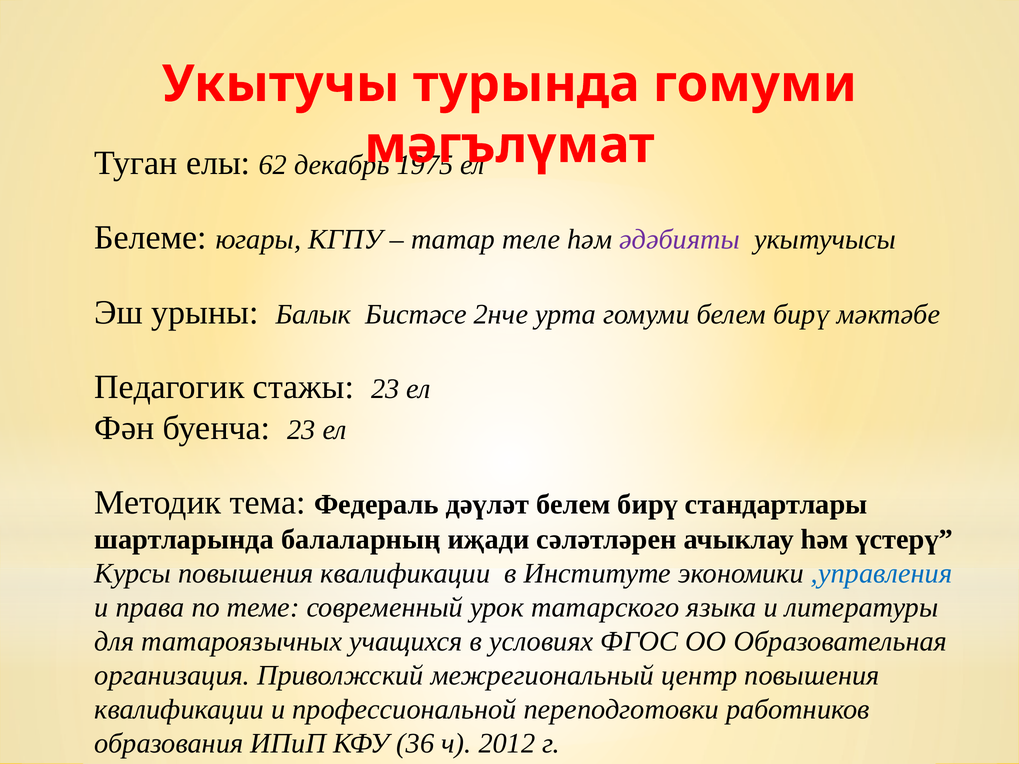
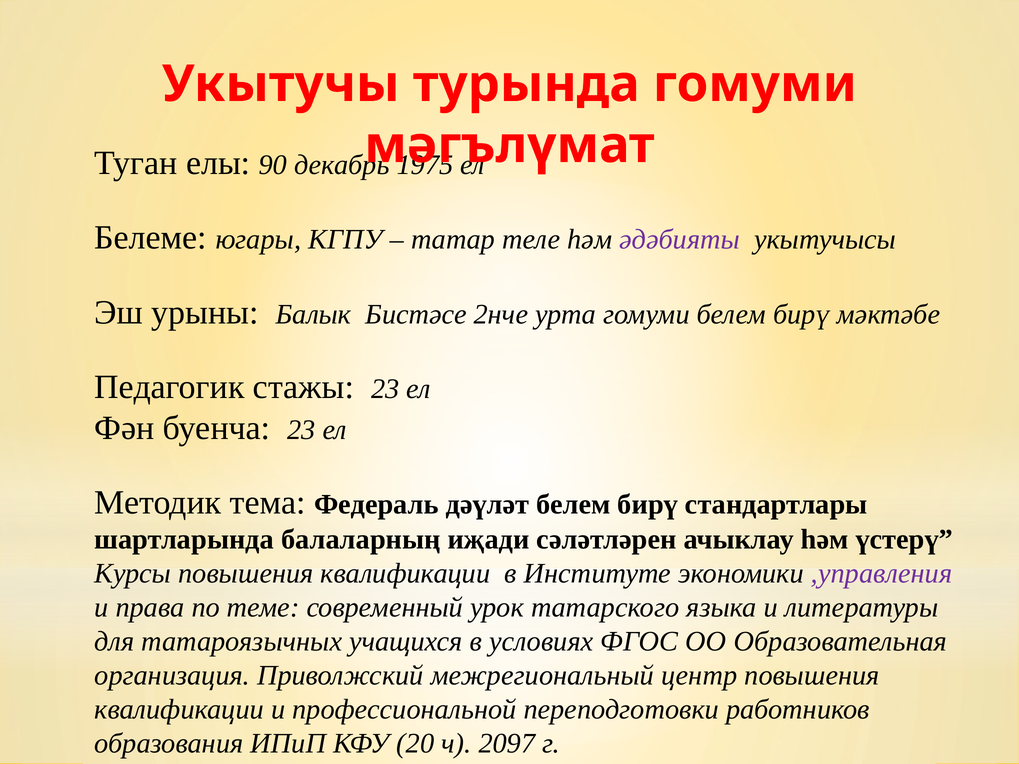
62: 62 -> 90
,управления colour: blue -> purple
36: 36 -> 20
2012: 2012 -> 2097
